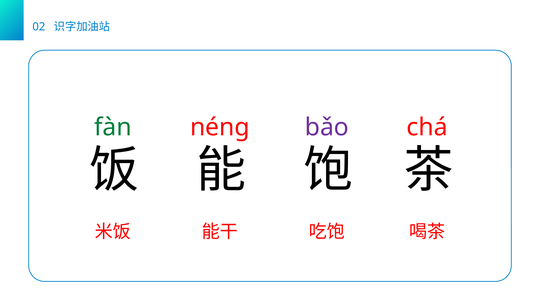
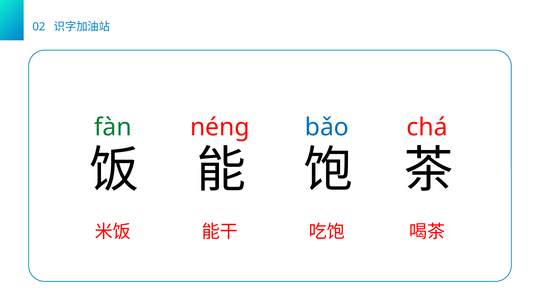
bǎo colour: purple -> blue
